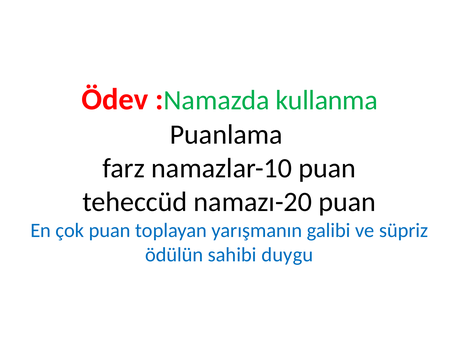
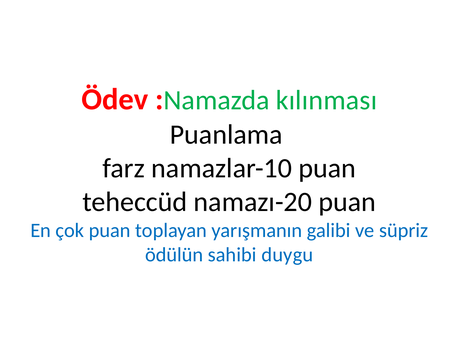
kullanma: kullanma -> kılınması
